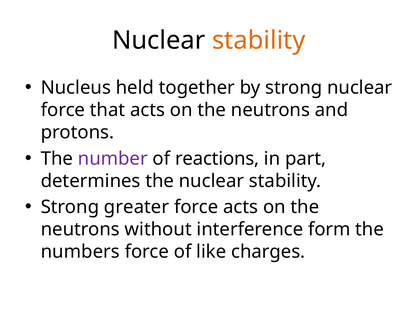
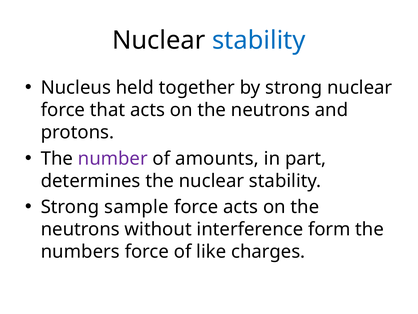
stability at (259, 40) colour: orange -> blue
reactions: reactions -> amounts
greater: greater -> sample
